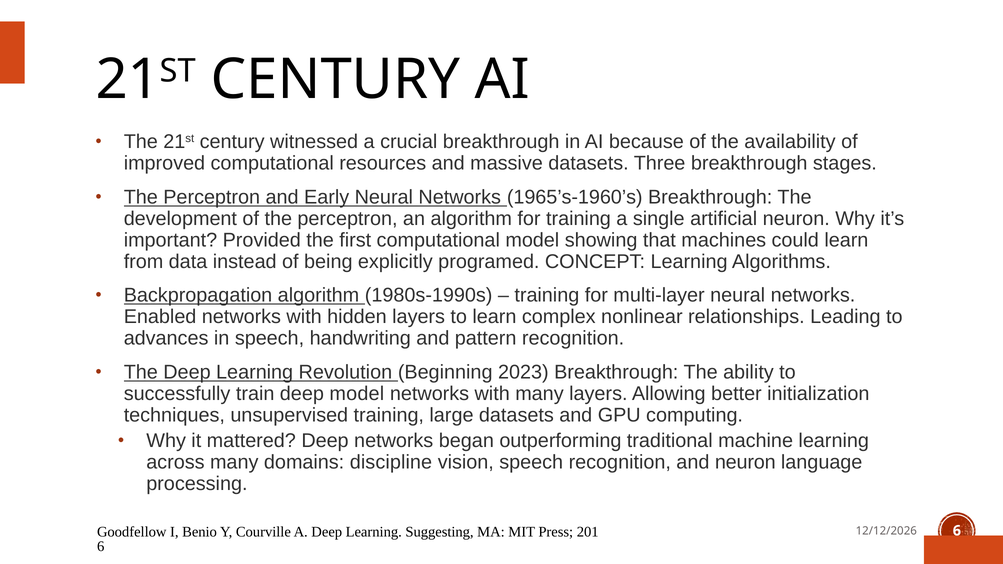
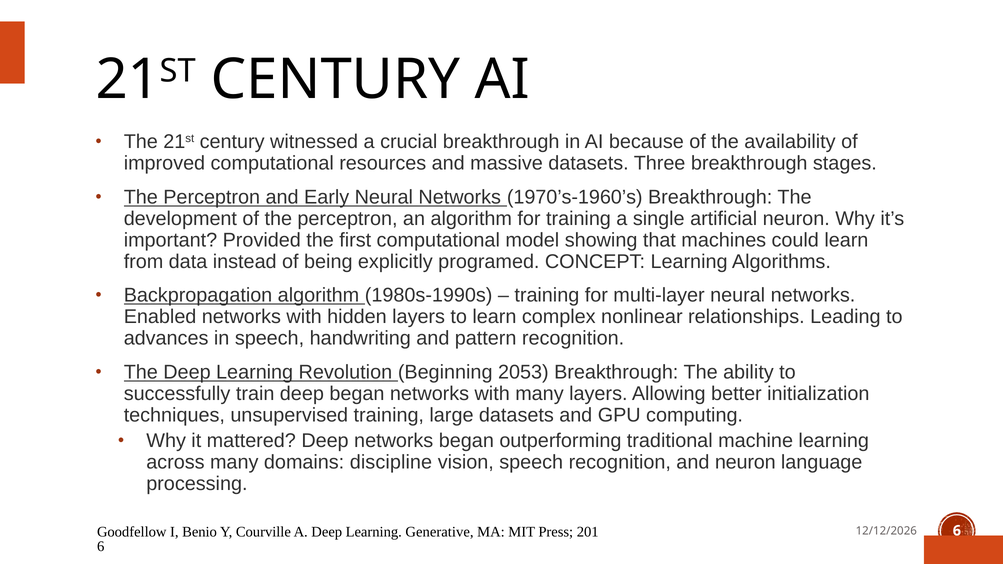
1965’s-1960’s: 1965’s-1960’s -> 1970’s-1960’s
2023: 2023 -> 2053
deep model: model -> began
Suggesting: Suggesting -> Generative
